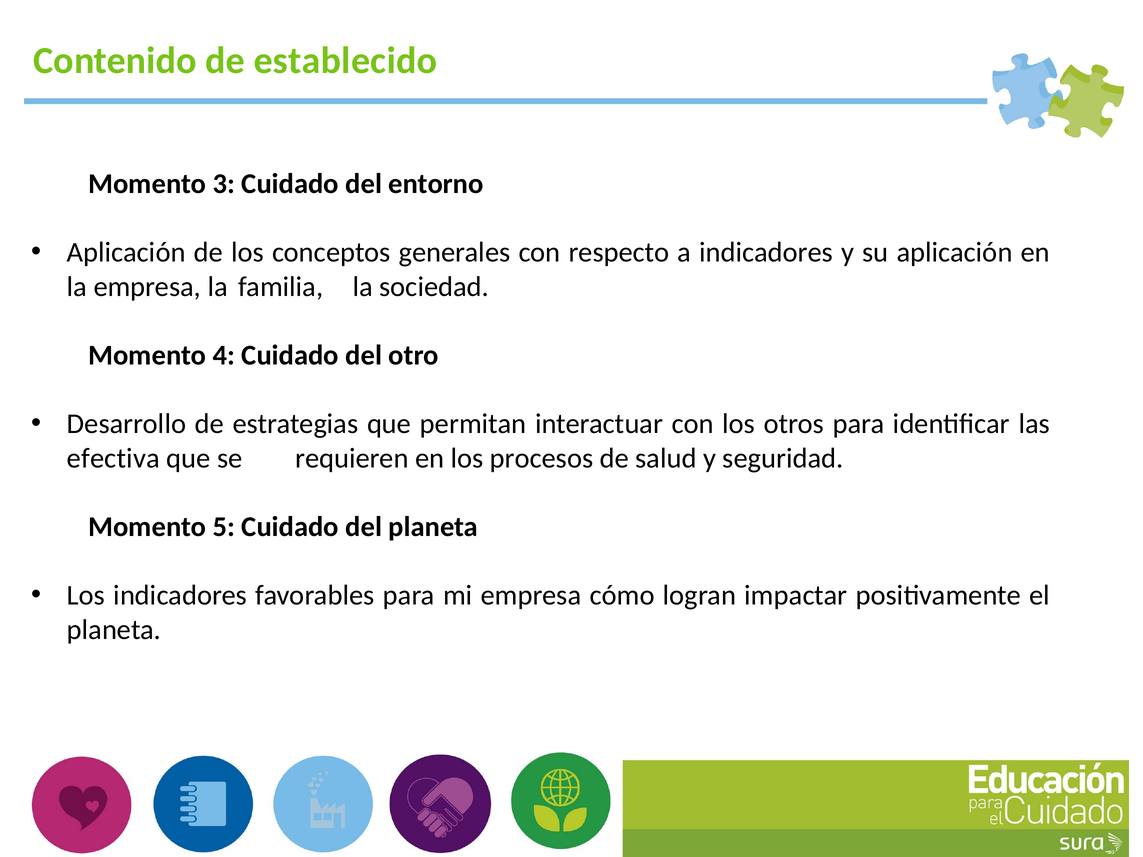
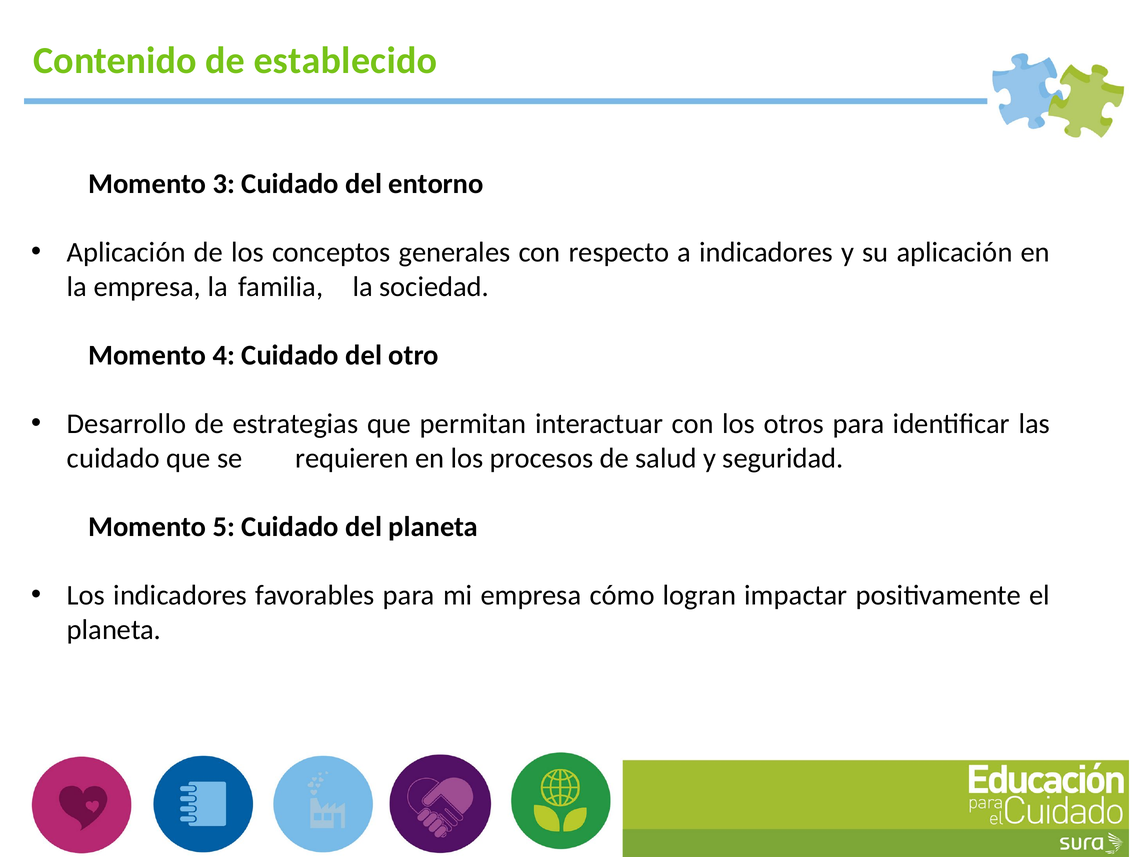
efectiva at (113, 458): efectiva -> cuidado
